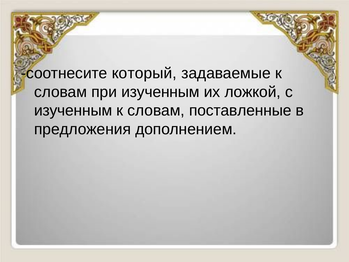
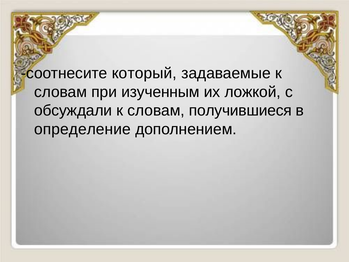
изученным at (73, 110): изученным -> обсуждали
поставленные: поставленные -> получившиеся
предложения: предложения -> определение
